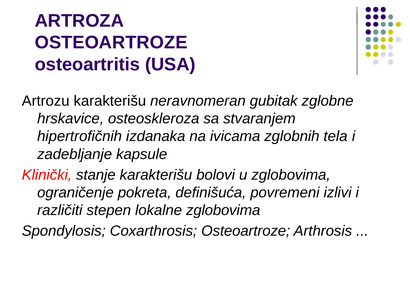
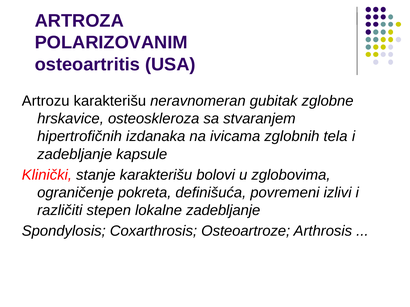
OSTEOARTROZE at (111, 43): OSTEOARTROZE -> POLARIZOVANIM
lokalne zglobovima: zglobovima -> zadebljanje
